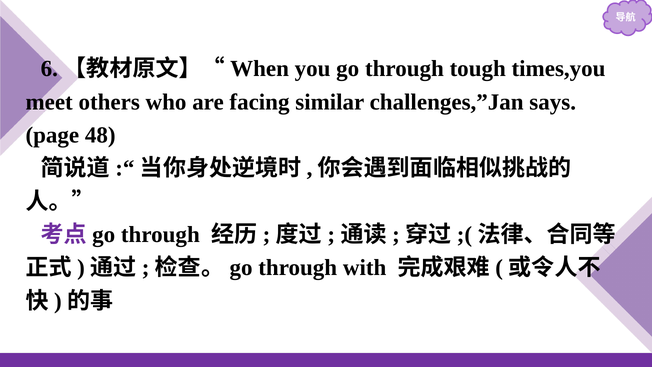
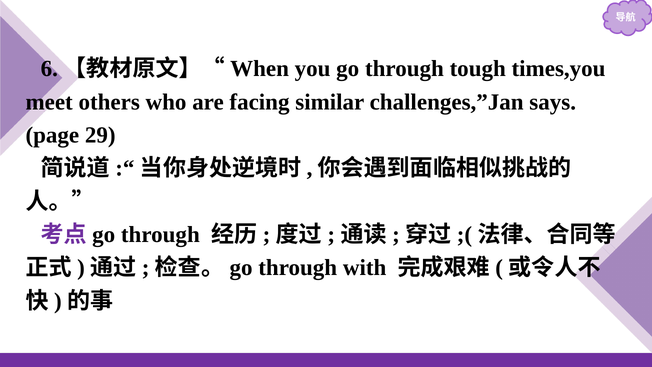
48: 48 -> 29
